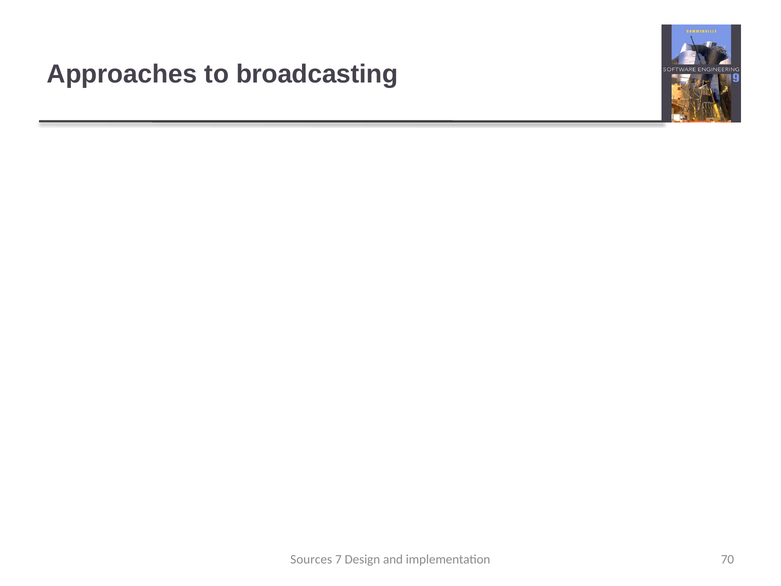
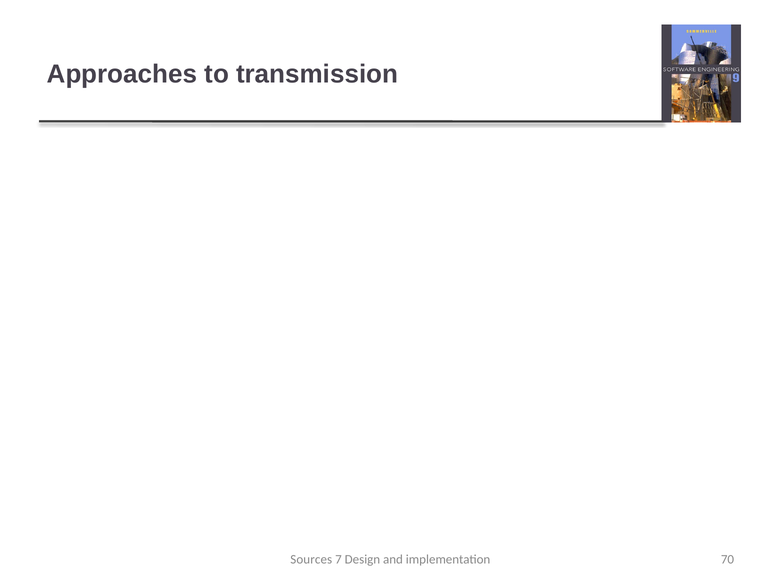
broadcasting: broadcasting -> transmission
